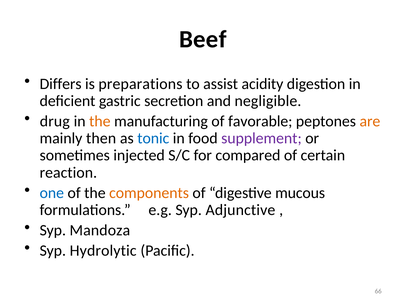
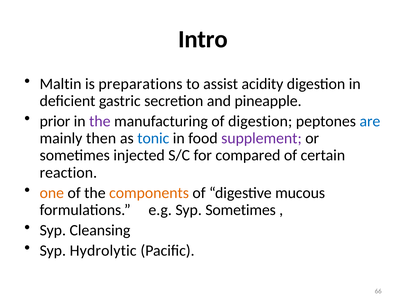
Beef: Beef -> Intro
Differs: Differs -> Maltin
negligible: negligible -> pineapple
drug: drug -> prior
the at (100, 121) colour: orange -> purple
of favorable: favorable -> digestion
are colour: orange -> blue
one colour: blue -> orange
Syp Adjunctive: Adjunctive -> Sometimes
Mandoza: Mandoza -> Cleansing
